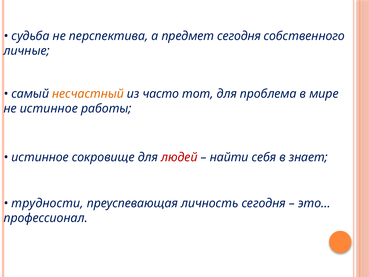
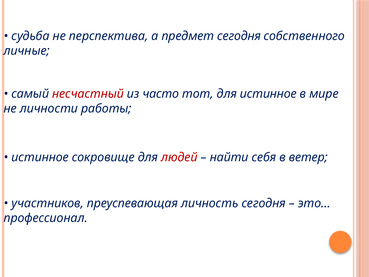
несчастный colour: orange -> red
для проблема: проблема -> истинное
не истинное: истинное -> личности
знает: знает -> ветер
трудности: трудности -> участников
